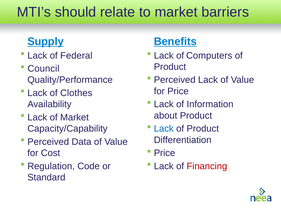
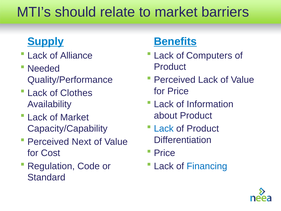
Federal: Federal -> Alliance
Council: Council -> Needed
Data: Data -> Next
Financing colour: red -> blue
